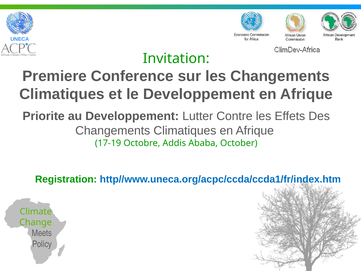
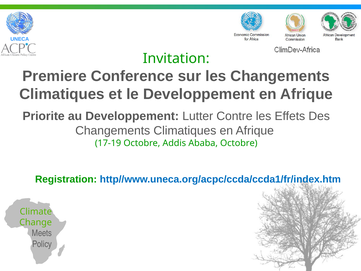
Ababa October: October -> Octobre
